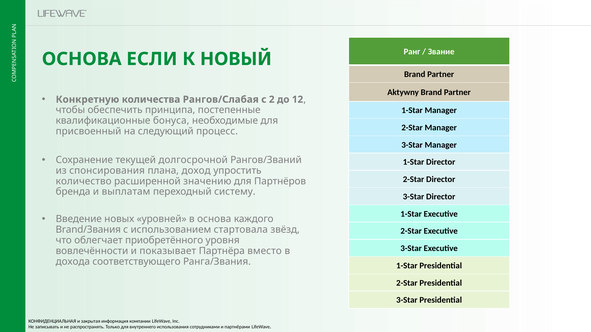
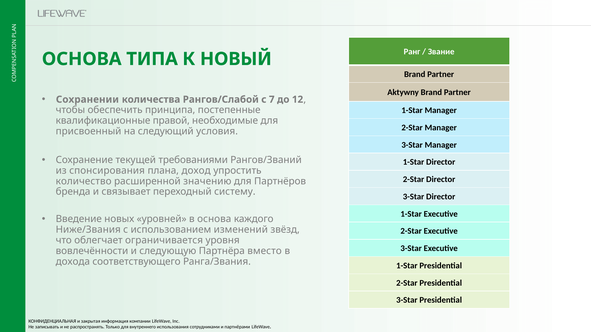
ЕСЛИ: ЕСЛИ -> ТИПА
Конкретную: Конкретную -> Сохранении
Рангов/Слабая: Рангов/Слабая -> Рангов/Слабой
2: 2 -> 7
бонуса: бонуса -> правой
процесс: процесс -> условия
долгосрочной: долгосрочной -> требованиями
выплатам: выплатам -> связывает
Brand/Звания: Brand/Звания -> Ниже/Звания
стартовала: стартовала -> изменений
приобретённого: приобретённого -> ограничивается
показывает: показывает -> следующую
